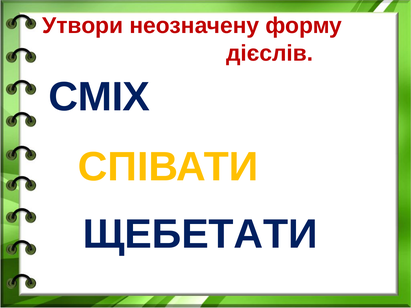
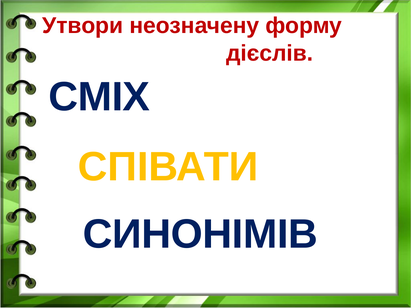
ЩЕБЕТАТИ: ЩЕБЕТАТИ -> СИНОНІМІВ
